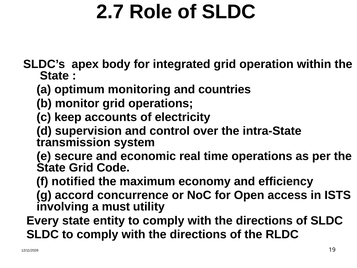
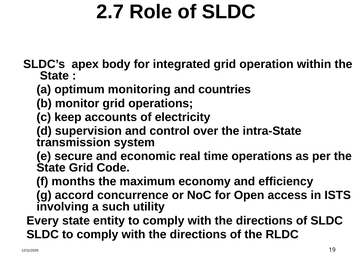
notified: notified -> months
must: must -> such
